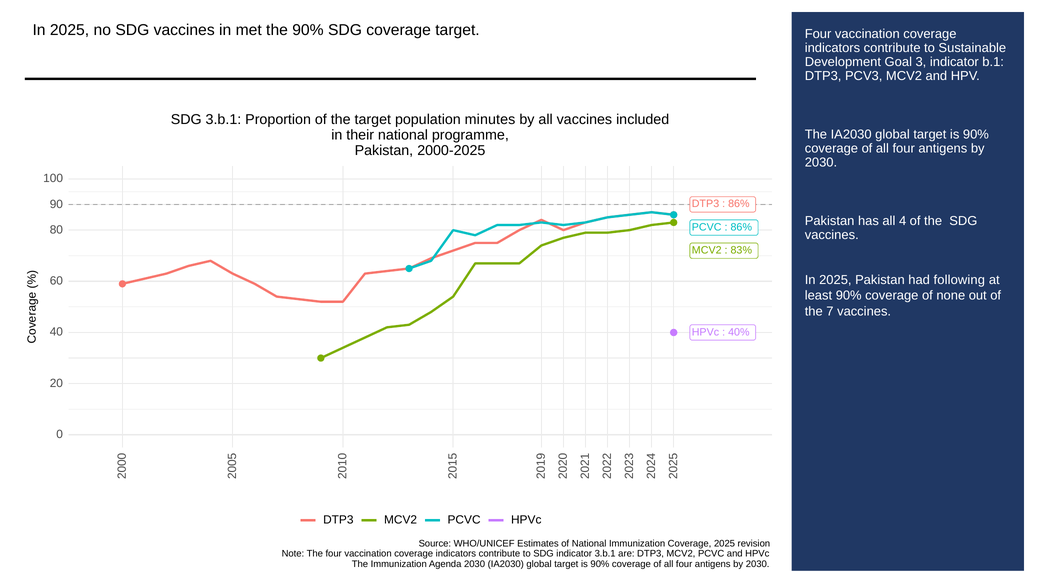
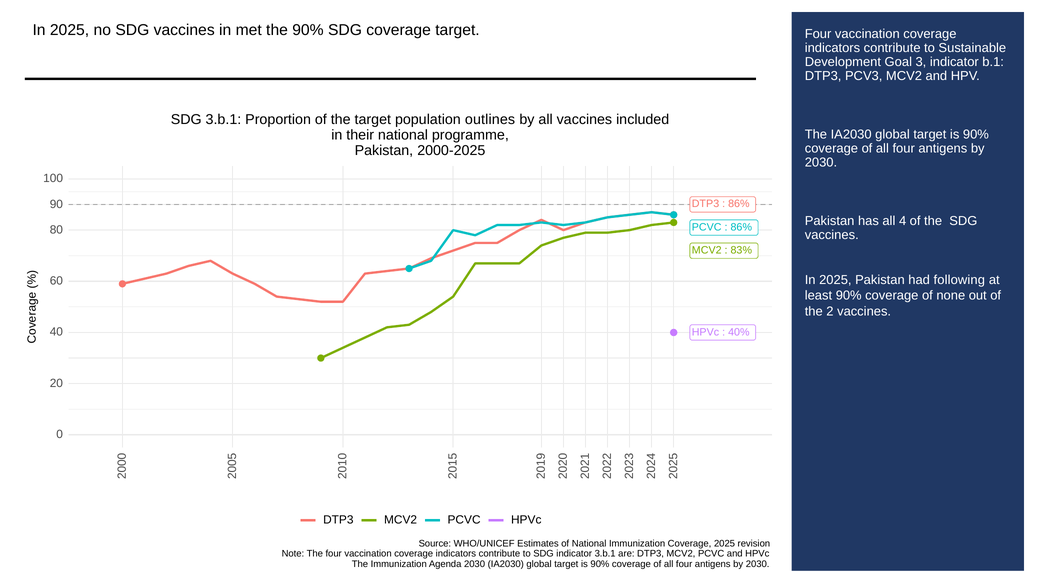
minutes: minutes -> outlines
the 7: 7 -> 2
